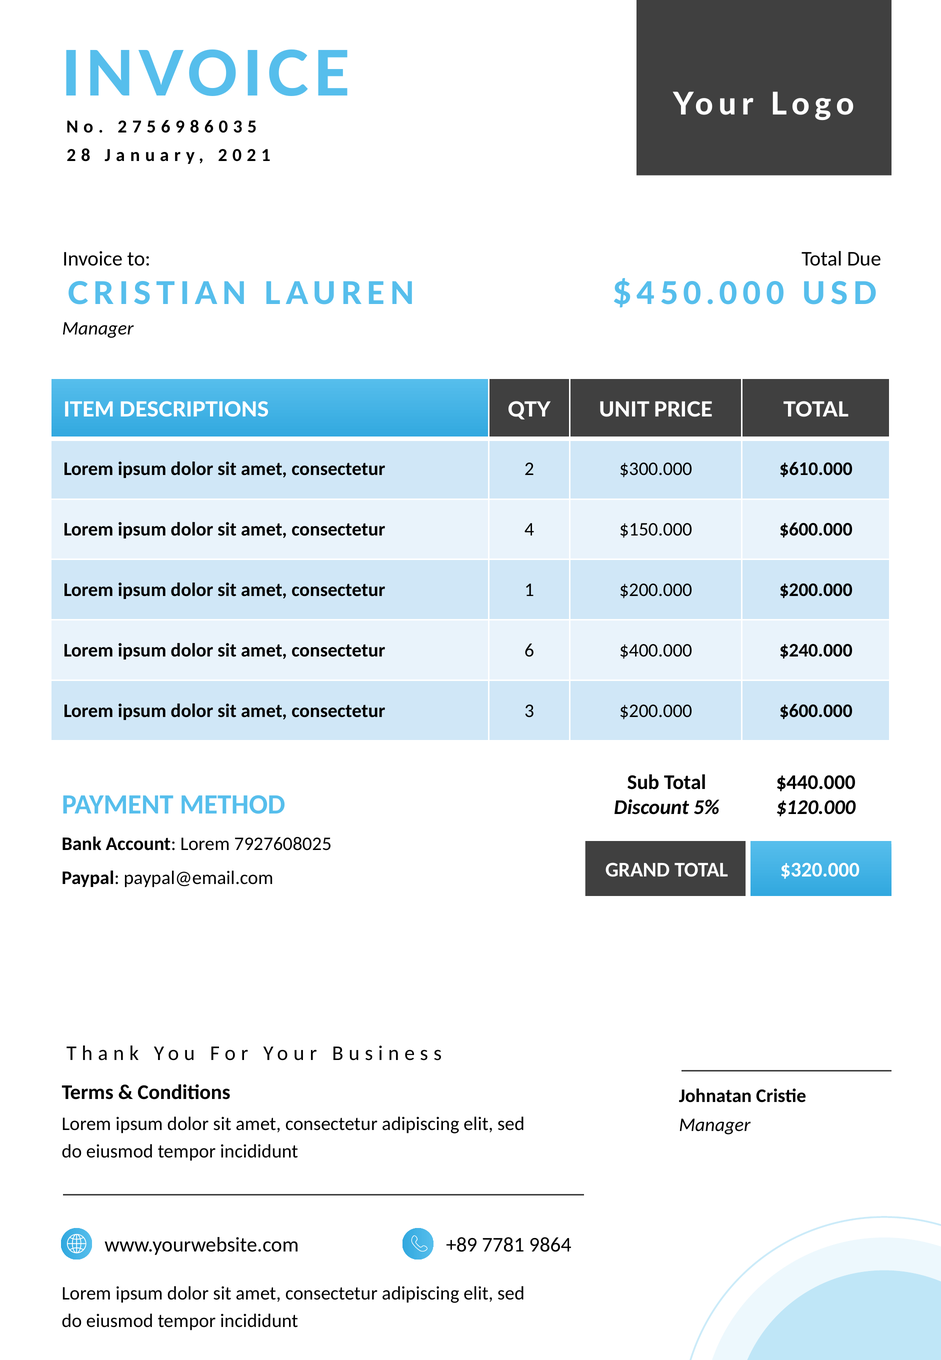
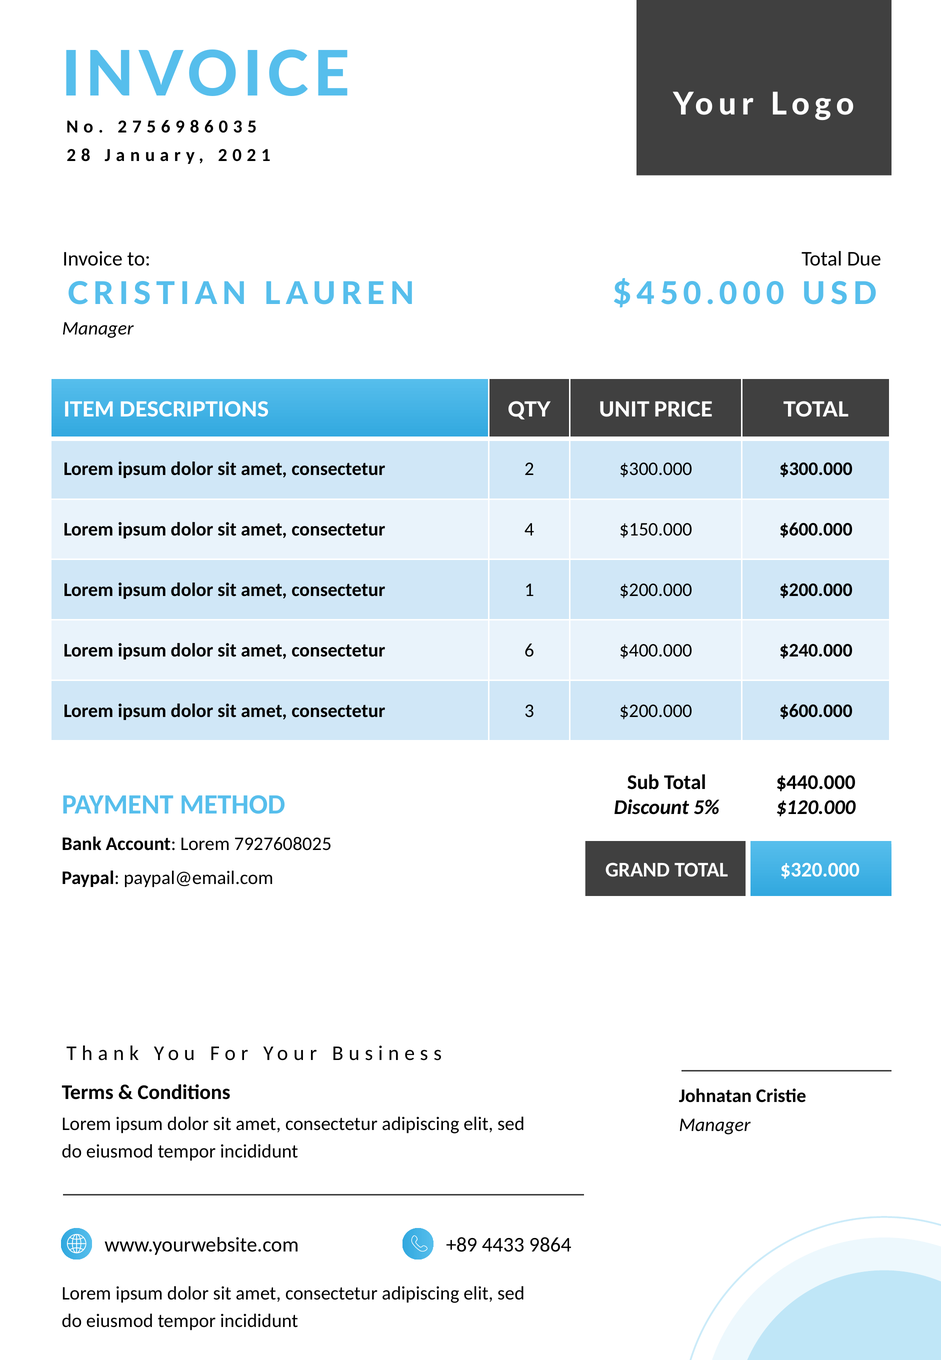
$300.000 $610.000: $610.000 -> $300.000
7781: 7781 -> 4433
